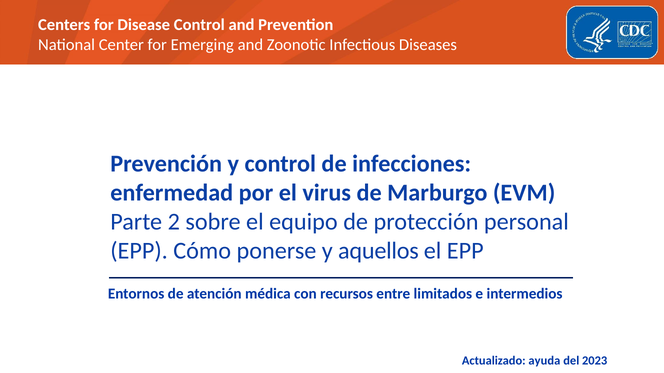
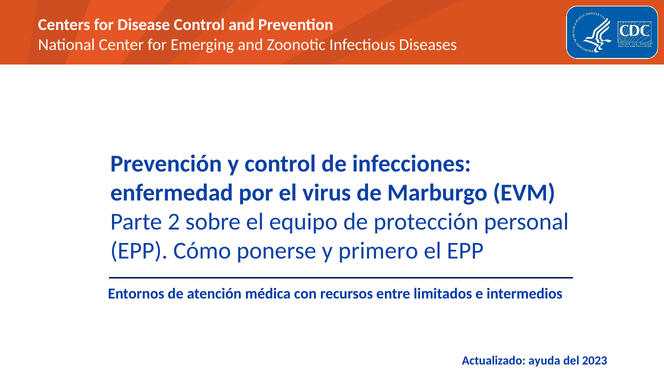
aquellos: aquellos -> primero
